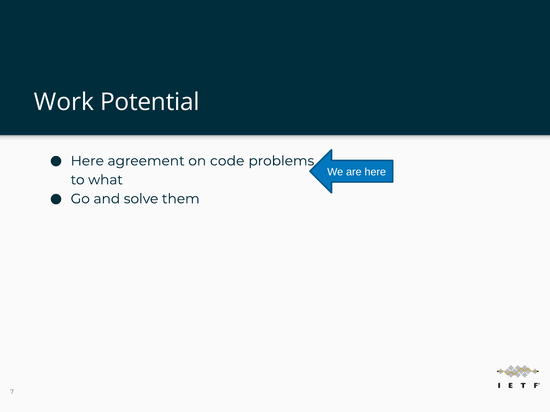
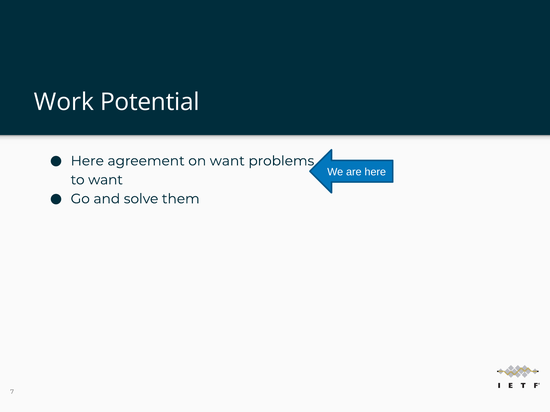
on code: code -> want
to what: what -> want
